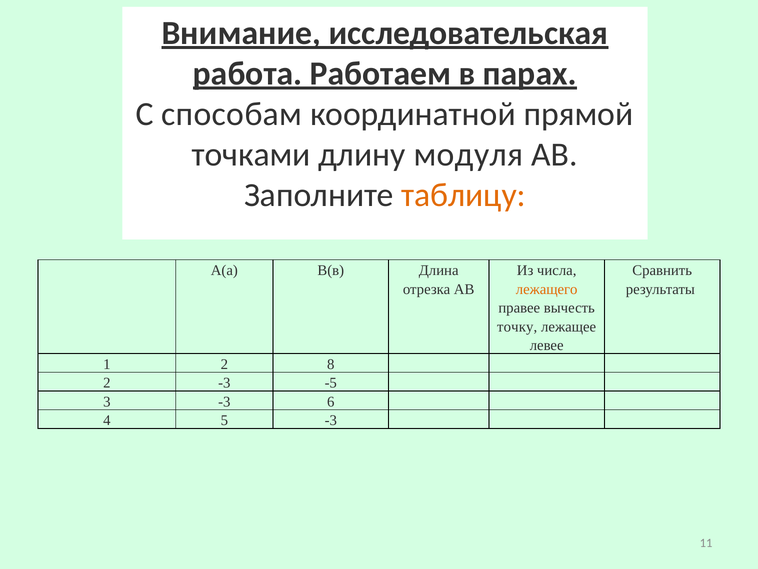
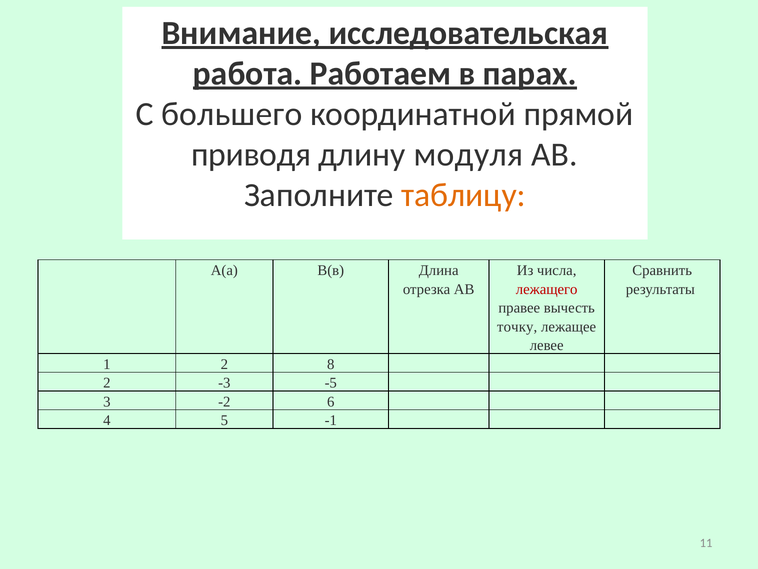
способам: способам -> большего
точками: точками -> приводя
лежащего colour: orange -> red
3 -3: -3 -> -2
5 -3: -3 -> -1
